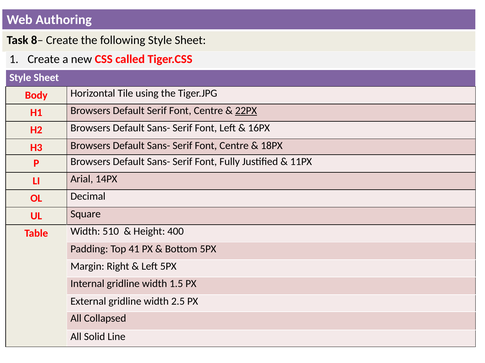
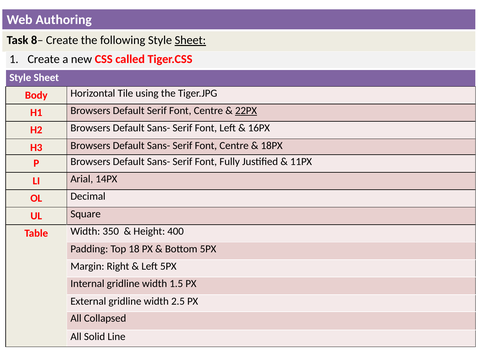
Sheet at (190, 40) underline: none -> present
510: 510 -> 350
41: 41 -> 18
